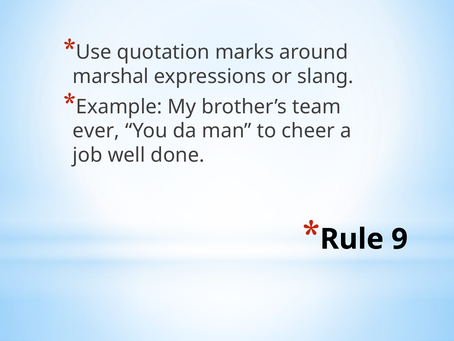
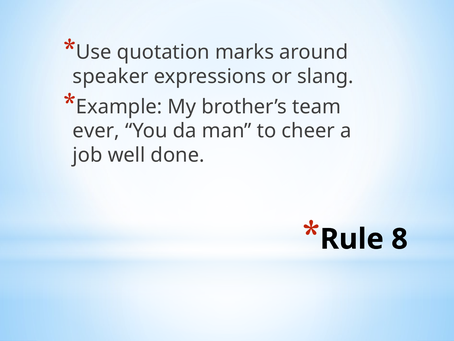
marshal: marshal -> speaker
9: 9 -> 8
